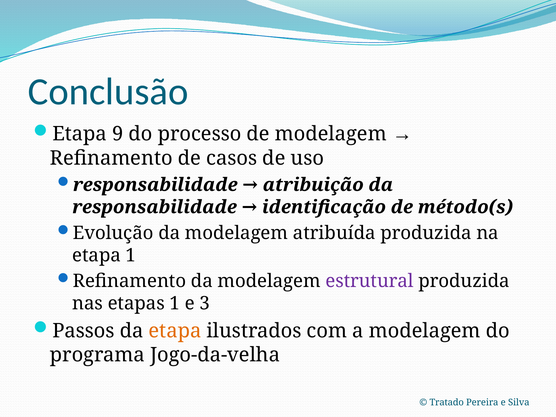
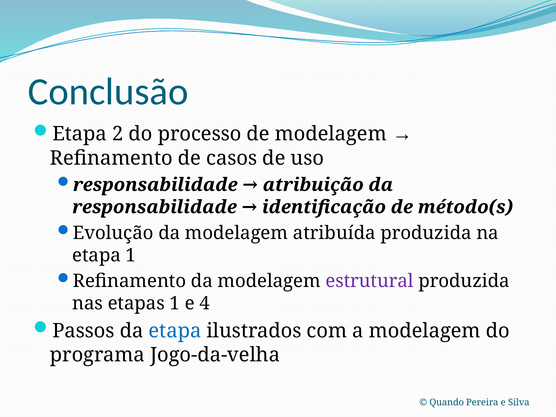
9: 9 -> 2
3: 3 -> 4
etapa at (175, 331) colour: orange -> blue
Tratado: Tratado -> Quando
